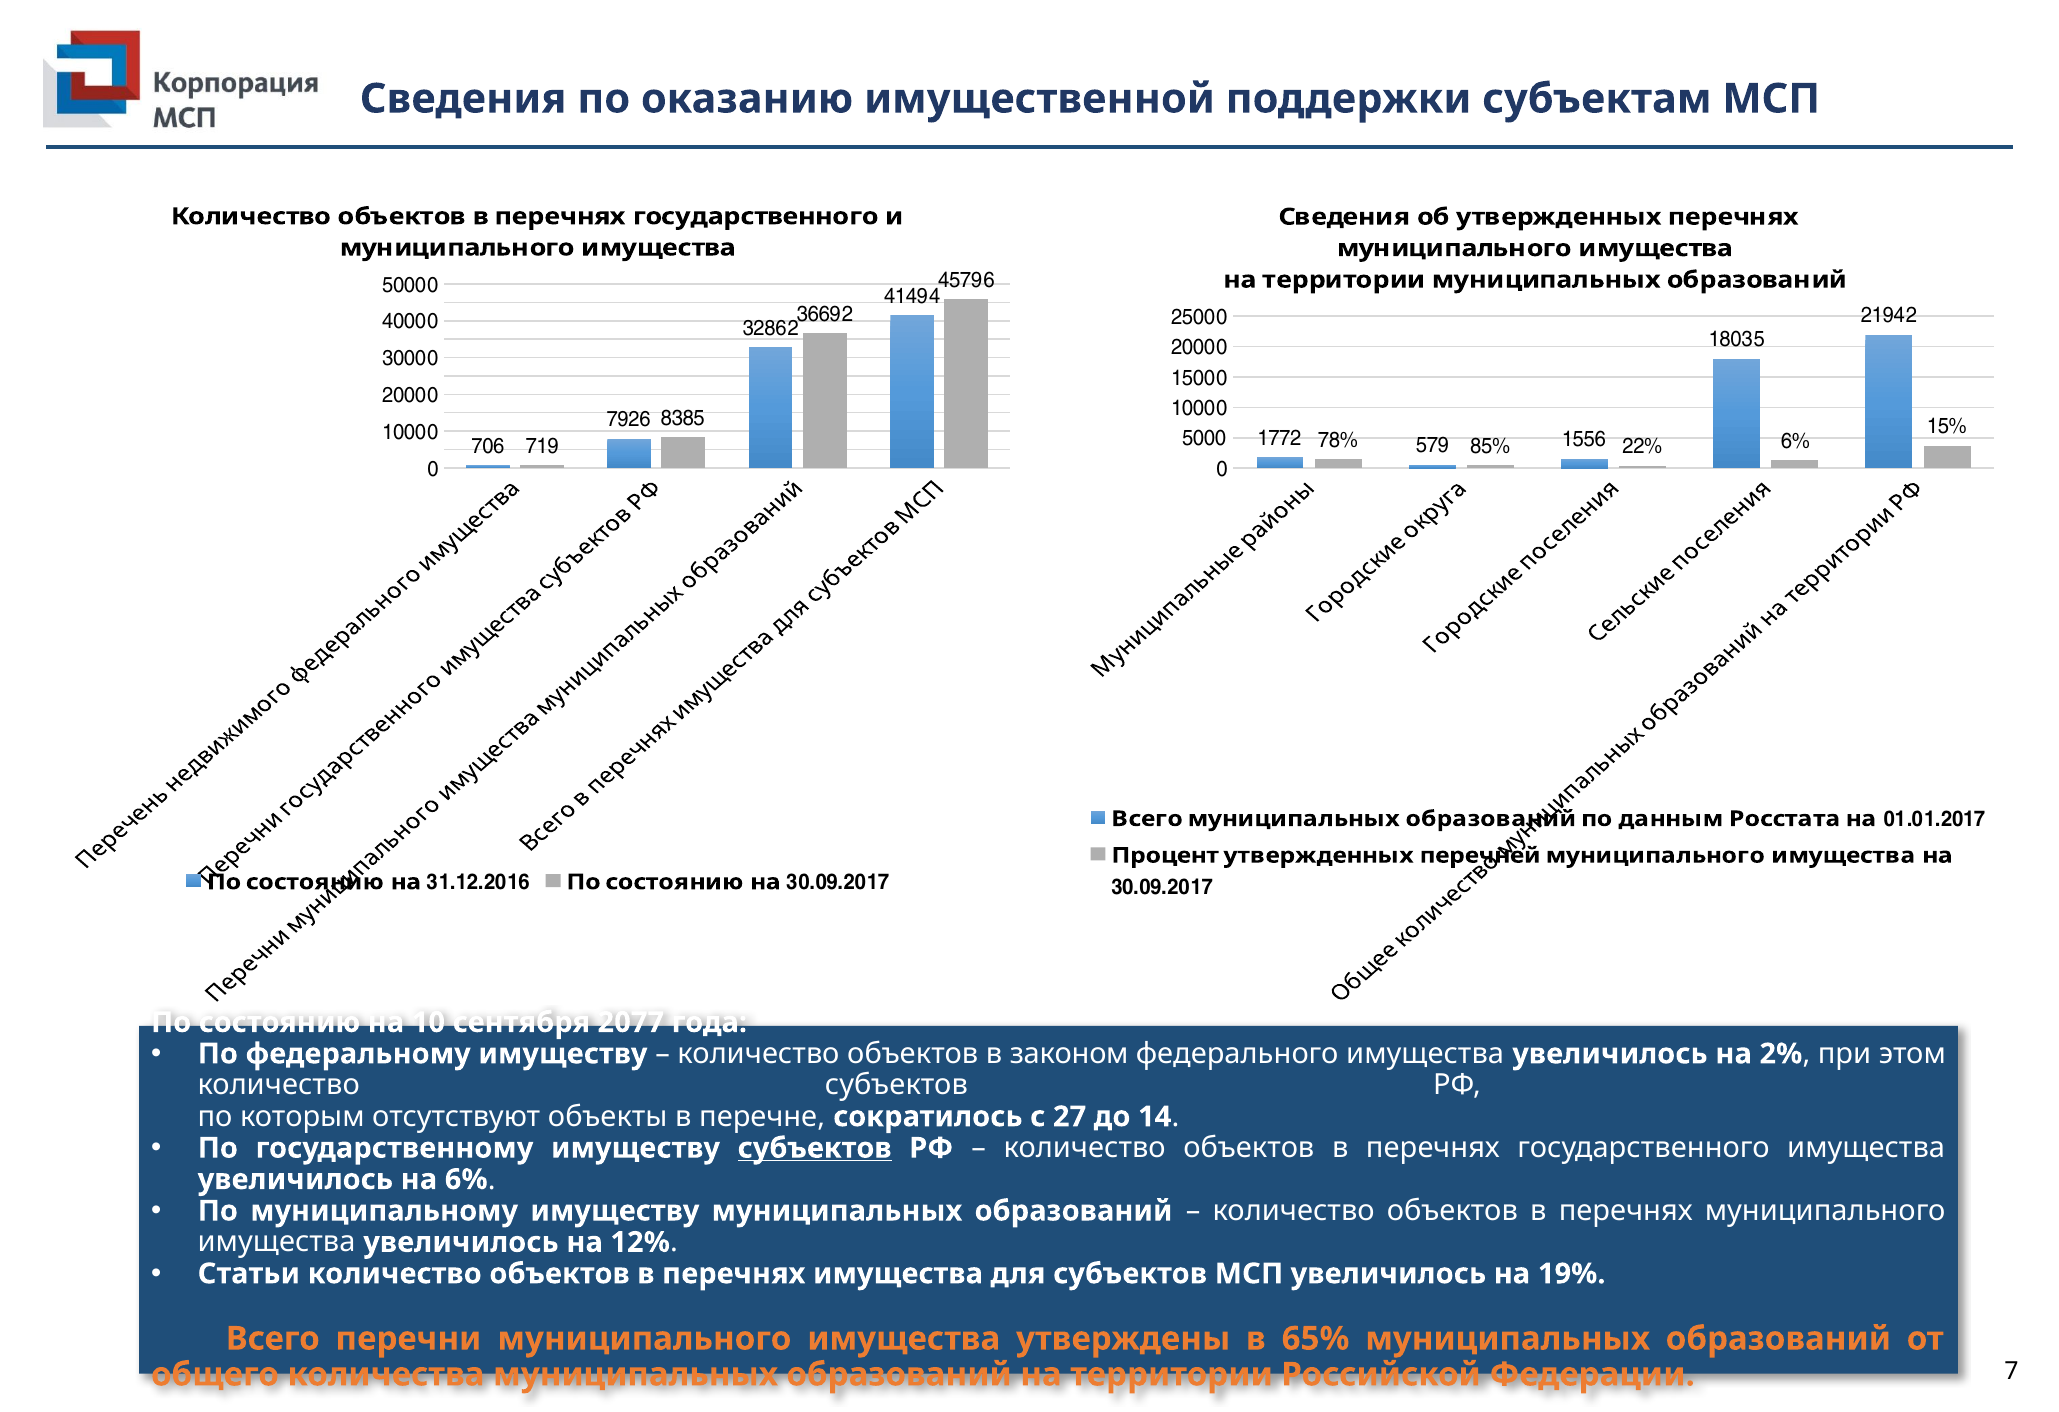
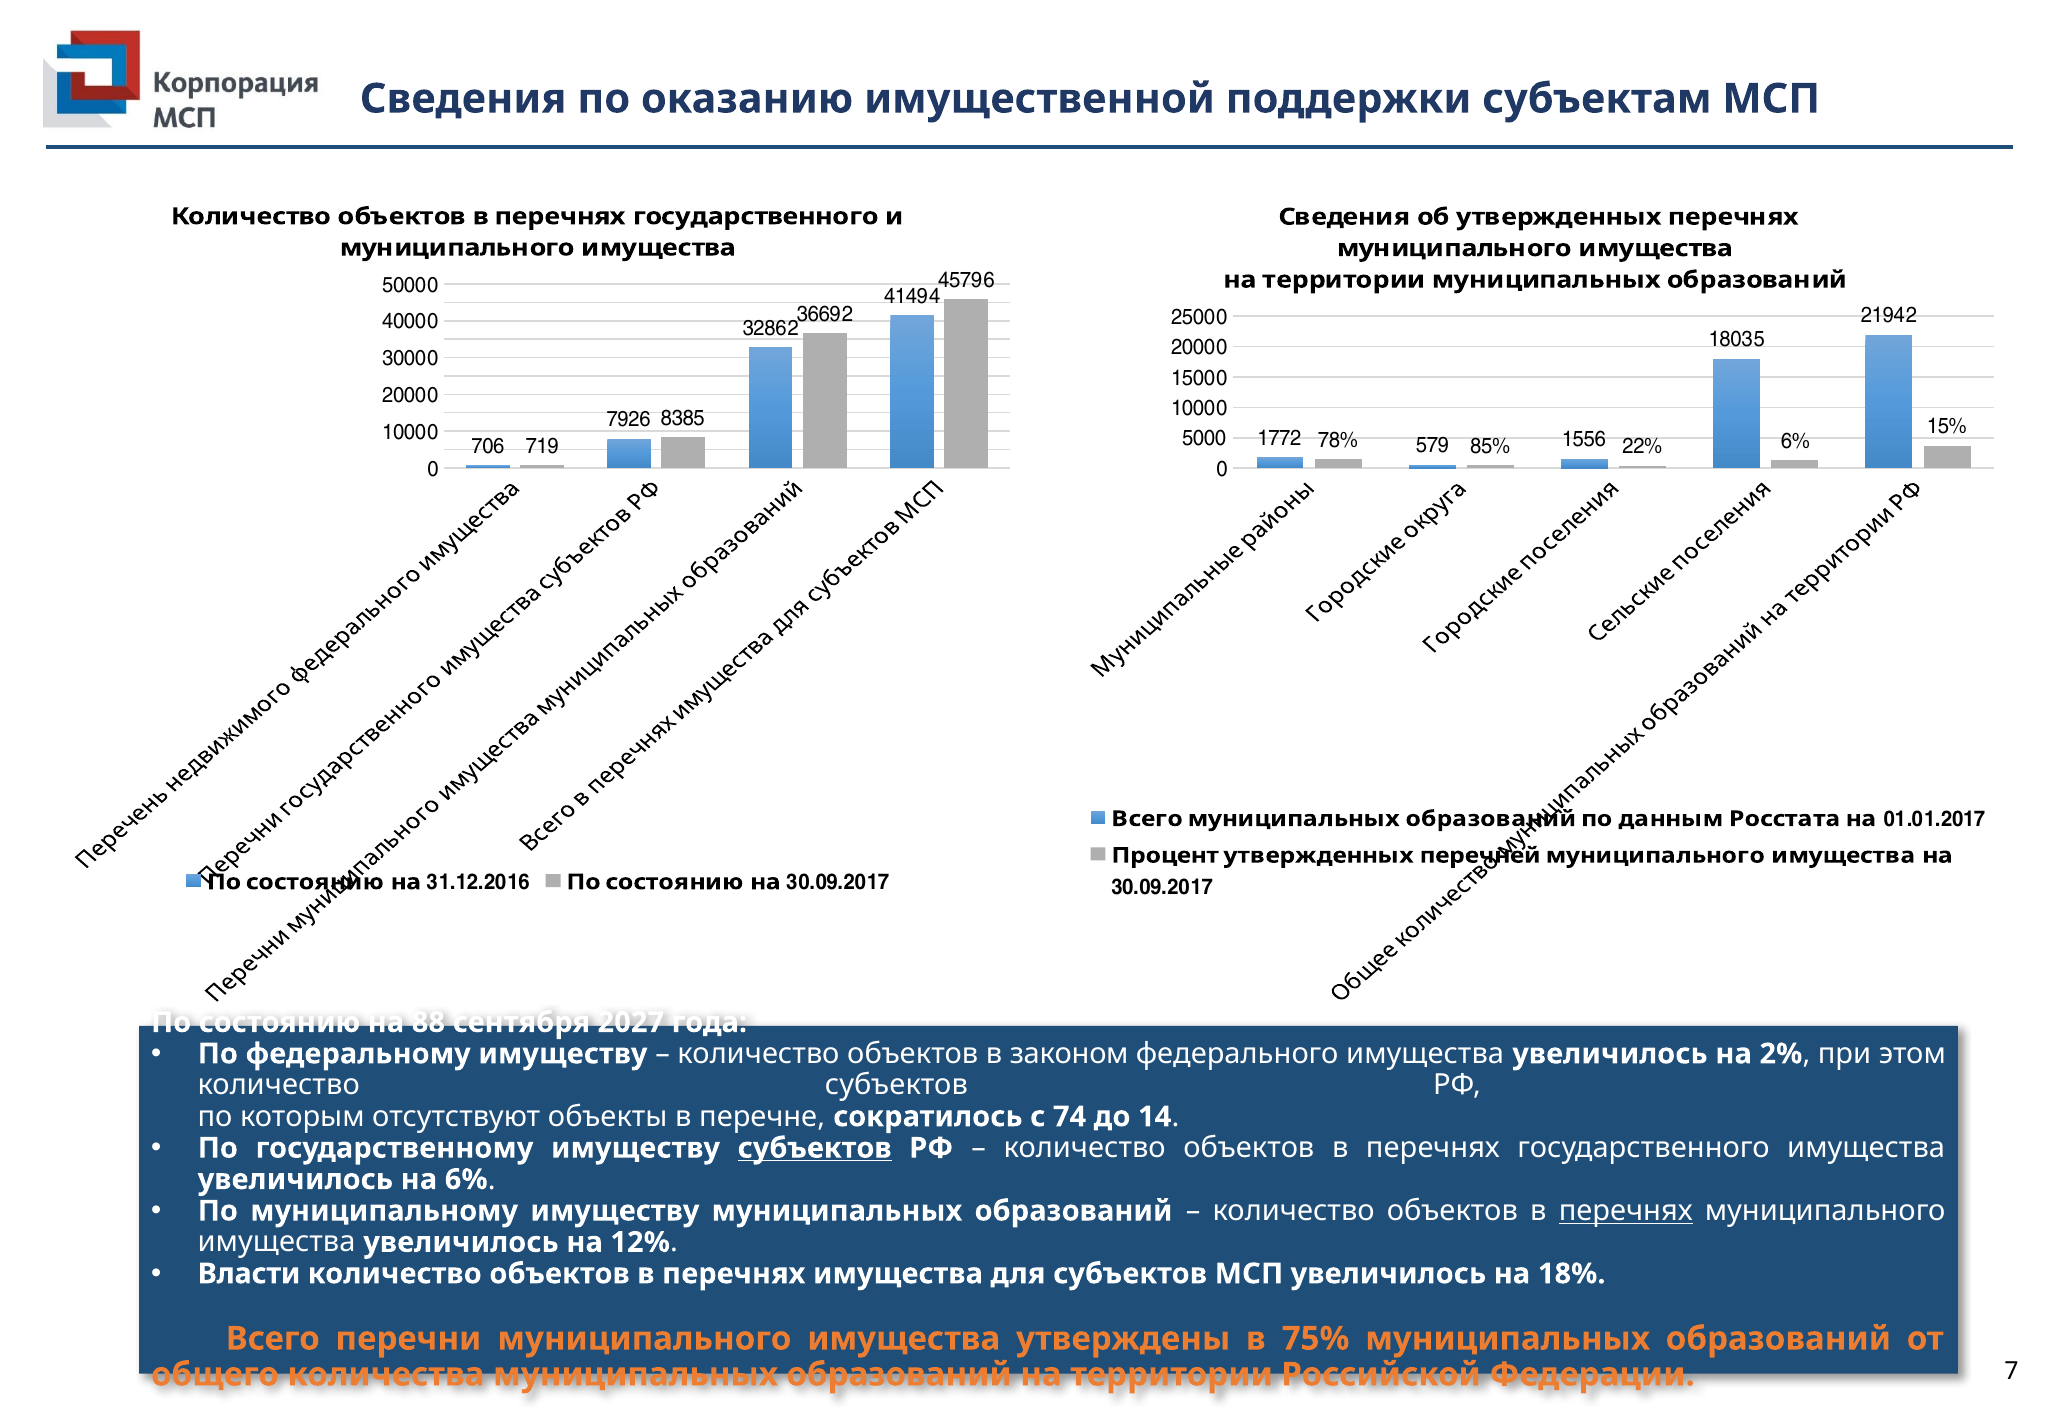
10: 10 -> 88
2077: 2077 -> 2027
27: 27 -> 74
перечнях at (1626, 1211) underline: none -> present
Статьи: Статьи -> Власти
19%: 19% -> 18%
65%: 65% -> 75%
